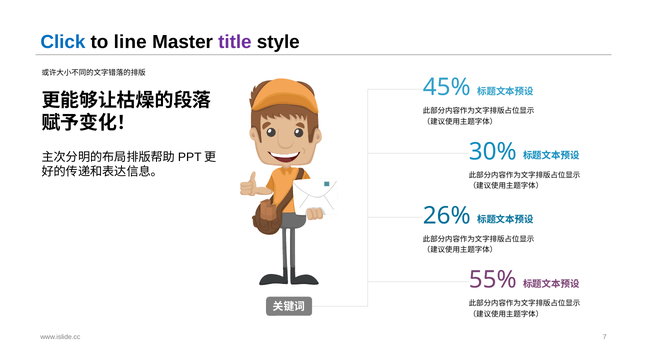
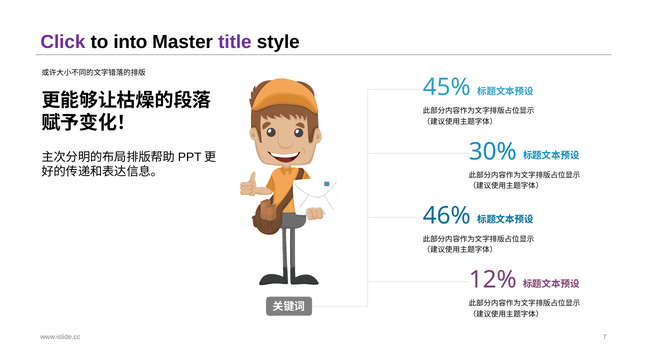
Click colour: blue -> purple
line: line -> into
26%: 26% -> 46%
55%: 55% -> 12%
